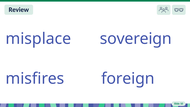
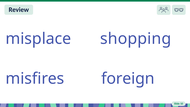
sovereign: sovereign -> shopping
